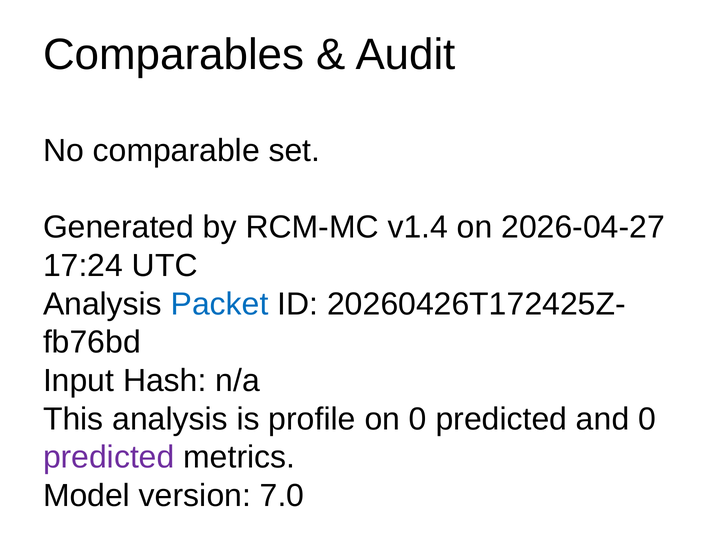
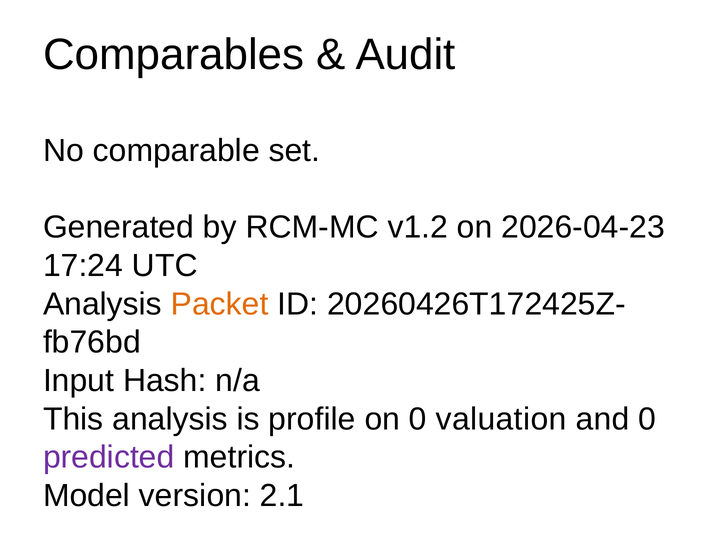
v1.4: v1.4 -> v1.2
2026-04-27: 2026-04-27 -> 2026-04-23
Packet colour: blue -> orange
on 0 predicted: predicted -> valuation
7.0: 7.0 -> 2.1
